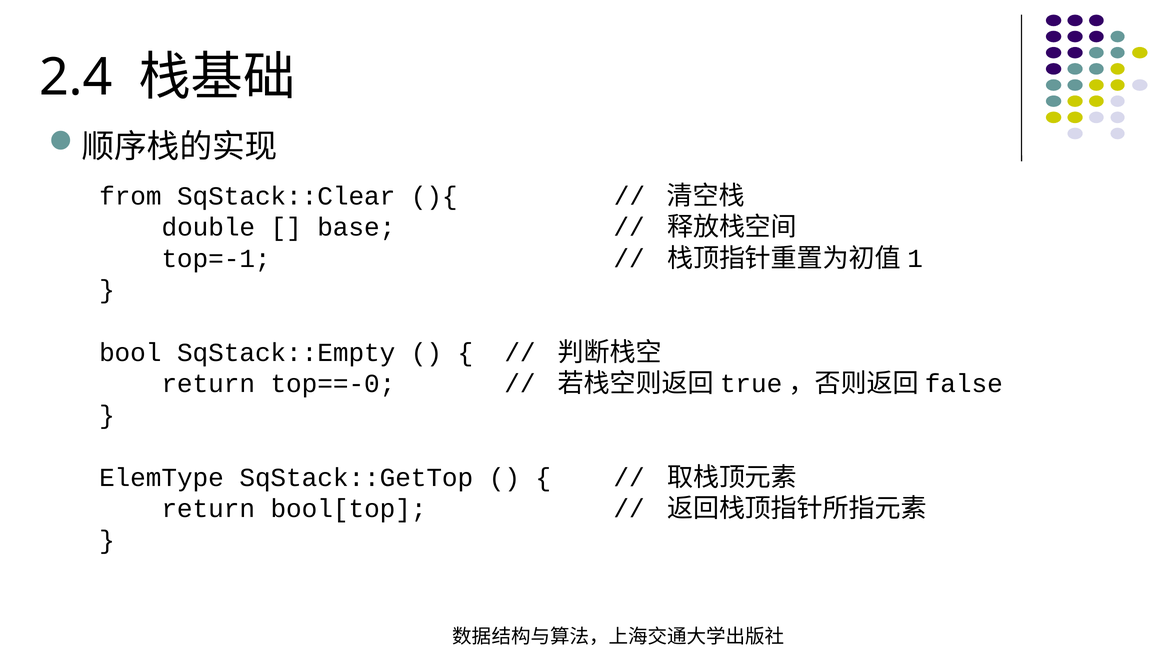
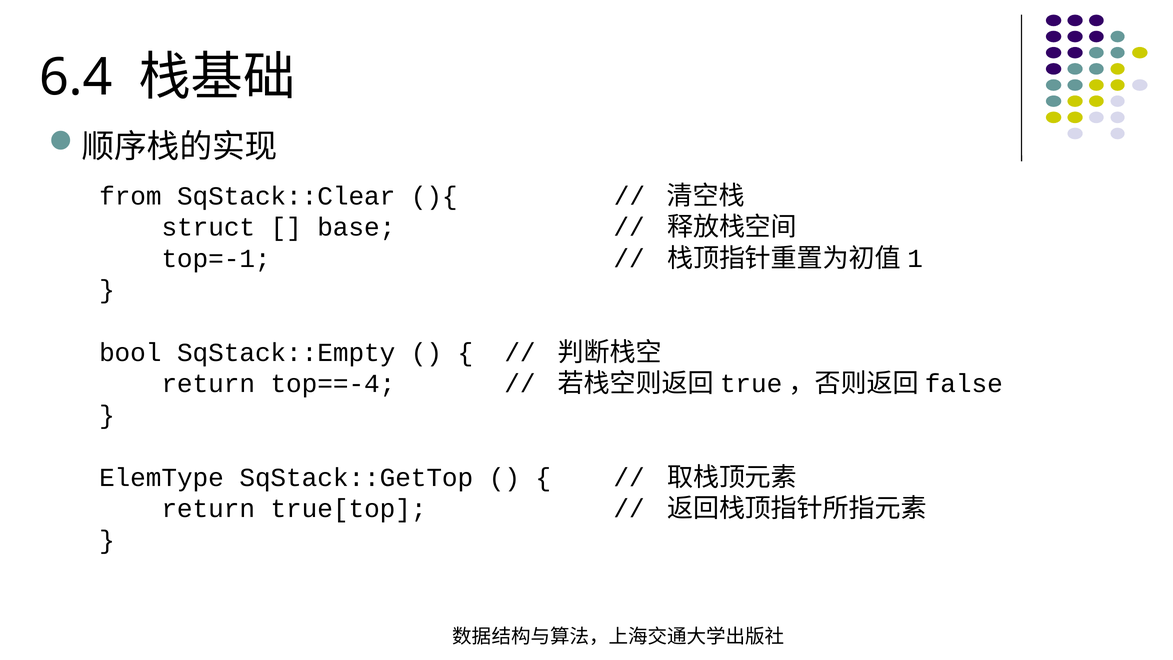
2.4: 2.4 -> 6.4
double: double -> struct
top==-0: top==-0 -> top==-4
bool[top: bool[top -> true[top
